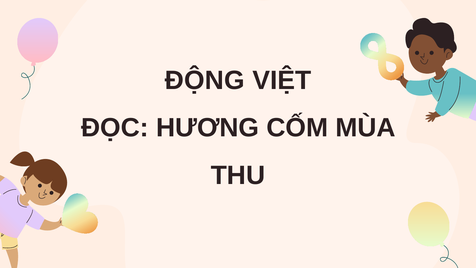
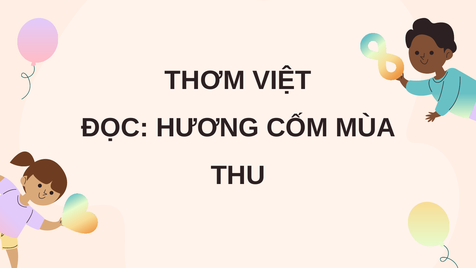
ĐỘNG: ĐỘNG -> THƠM
